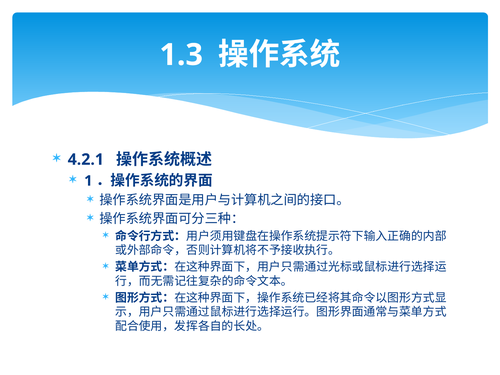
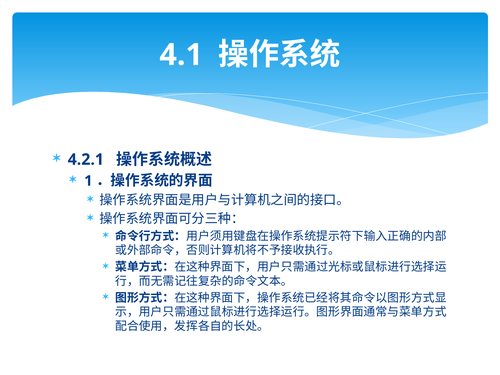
1.3: 1.3 -> 4.1
